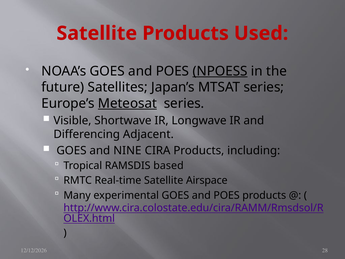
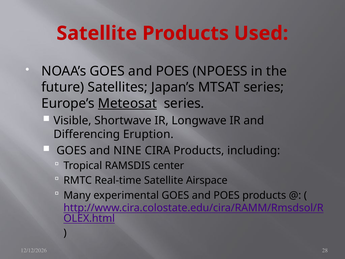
NPOESS underline: present -> none
Adjacent: Adjacent -> Eruption
based: based -> center
